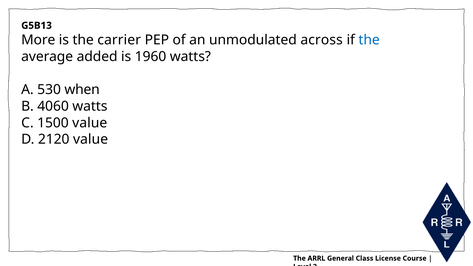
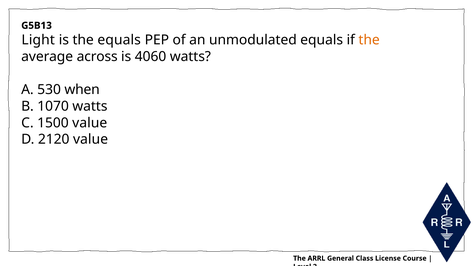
More: More -> Light
the carrier: carrier -> equals
unmodulated across: across -> equals
the at (369, 40) colour: blue -> orange
added: added -> across
1960: 1960 -> 4060
4060: 4060 -> 1070
